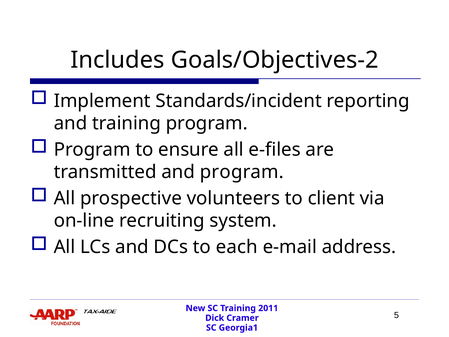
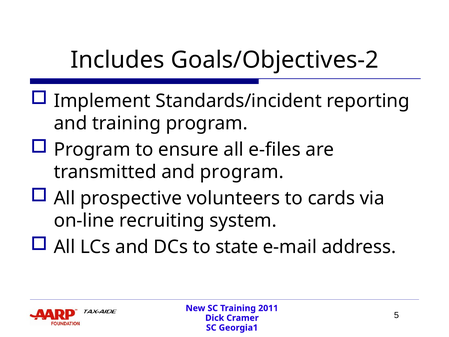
client: client -> cards
each: each -> state
